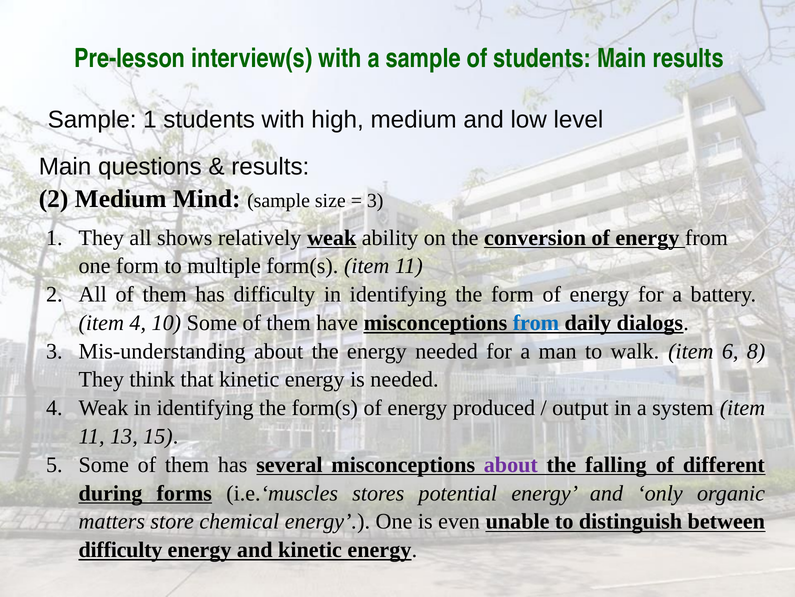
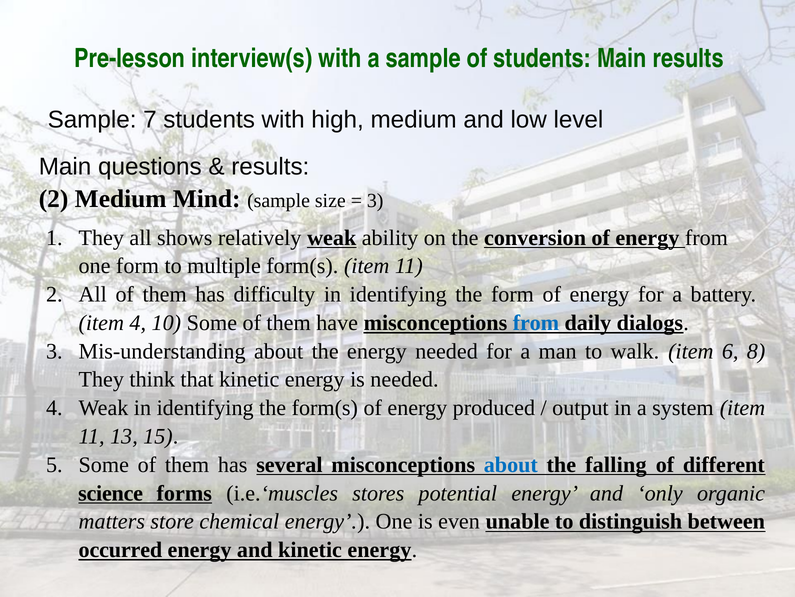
Sample 1: 1 -> 7
about at (511, 464) colour: purple -> blue
during: during -> science
difficulty at (120, 549): difficulty -> occurred
